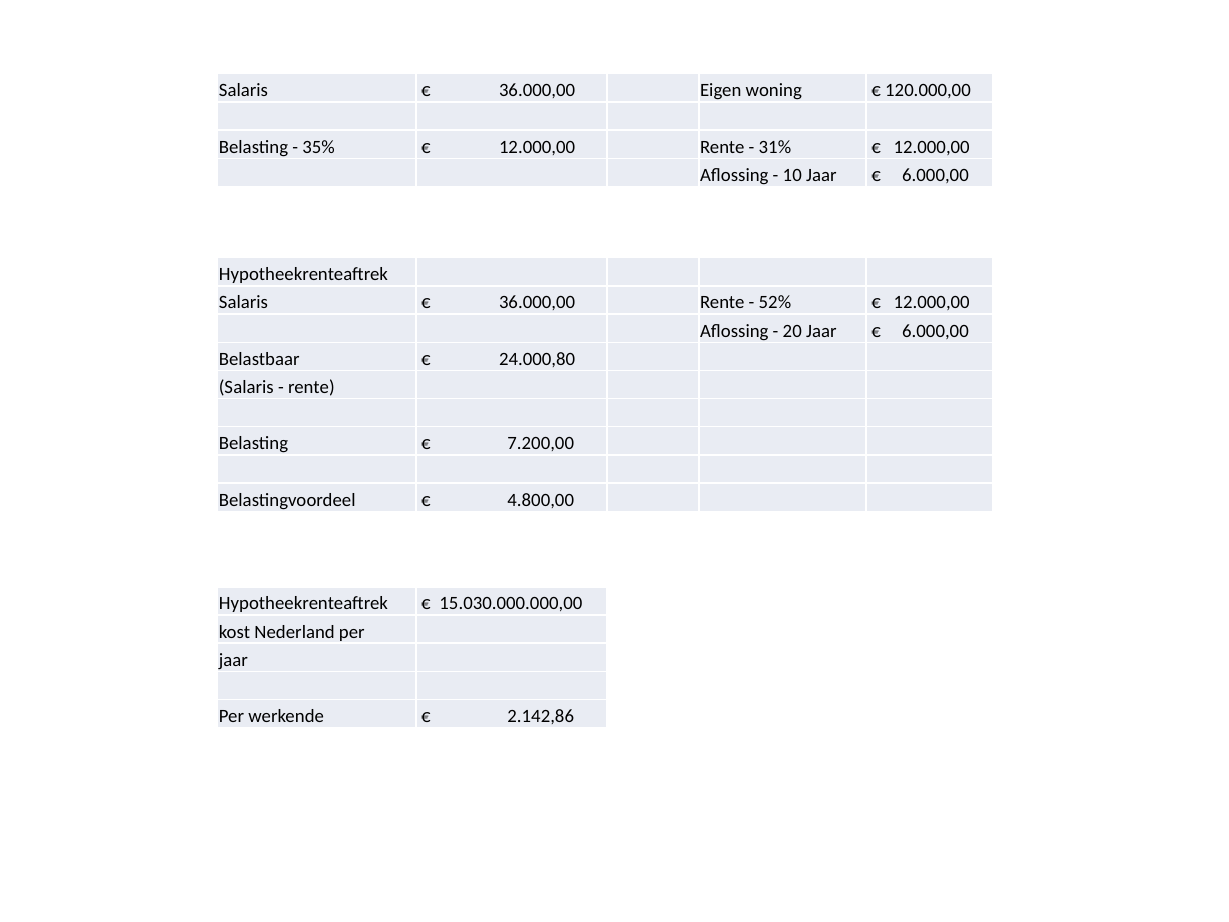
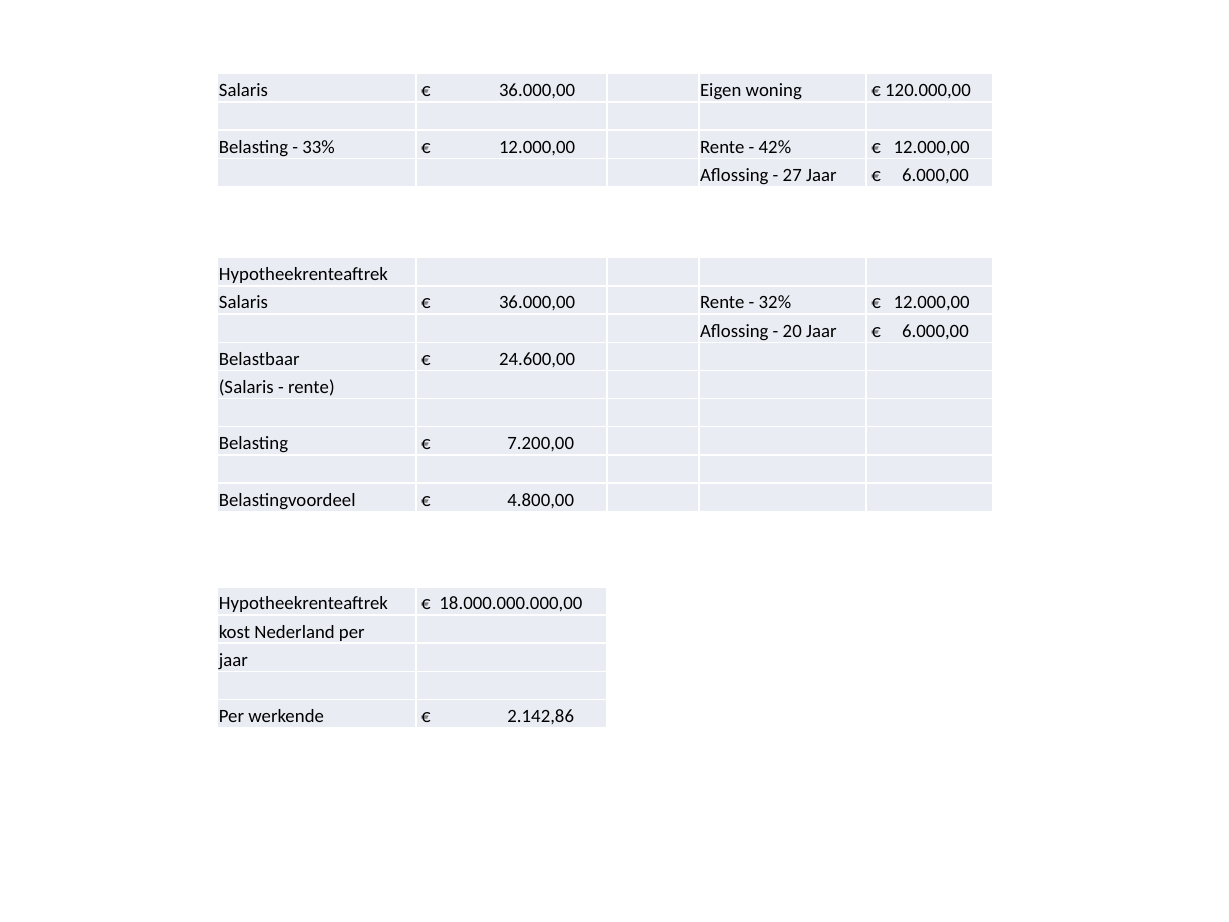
35%: 35% -> 33%
31%: 31% -> 42%
10: 10 -> 27
52%: 52% -> 32%
24.000,80: 24.000,80 -> 24.600,00
15.030.000.000,00: 15.030.000.000,00 -> 18.000.000.000,00
